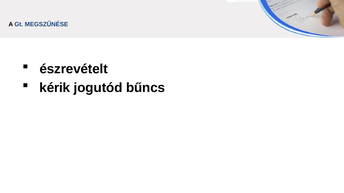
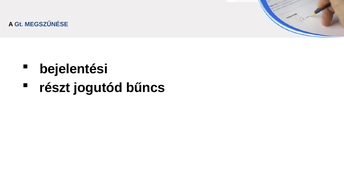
észrevételt: észrevételt -> bejelentési
kérik: kérik -> részt
